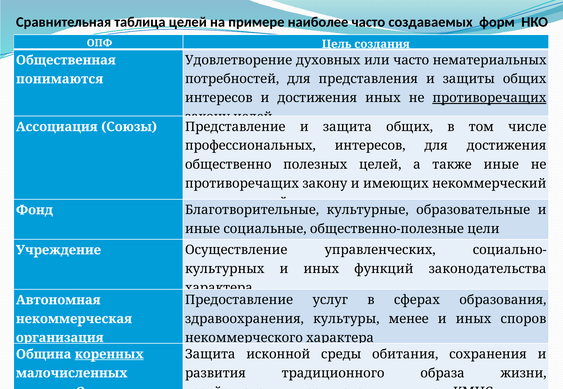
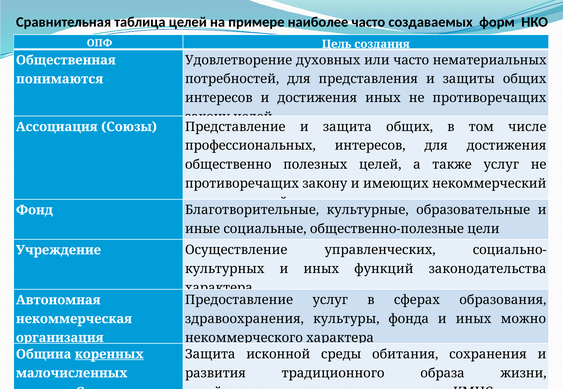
противоречащих at (489, 98) underline: present -> none
также иные: иные -> услуг
менее: менее -> фонда
споров: споров -> можно
